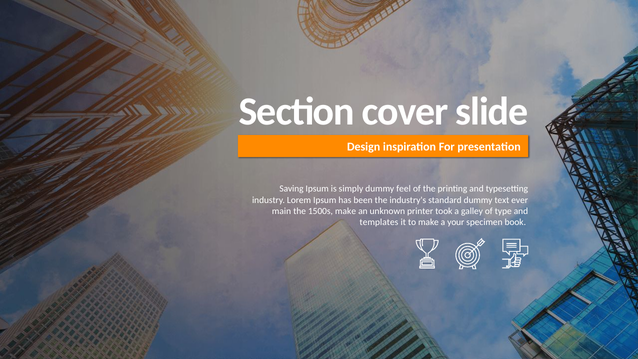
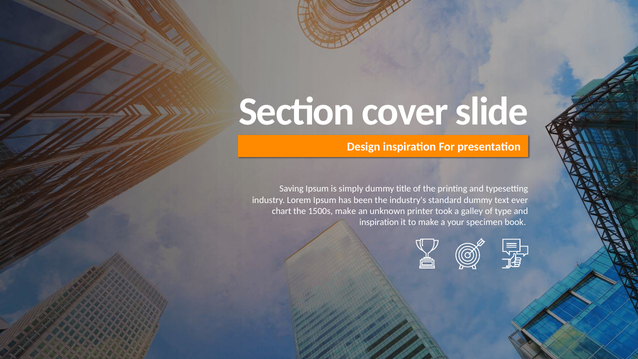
feel: feel -> title
main: main -> chart
templates at (379, 222): templates -> inspiration
